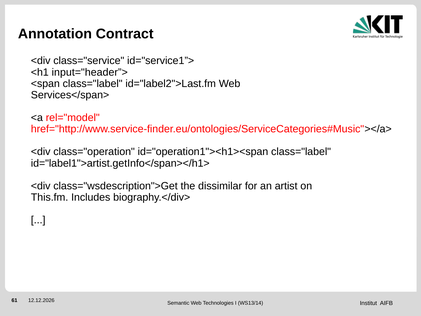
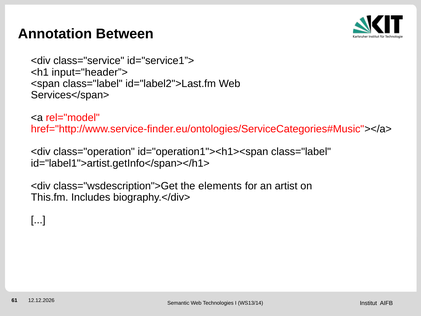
Contract: Contract -> Between
dissimilar: dissimilar -> elements
